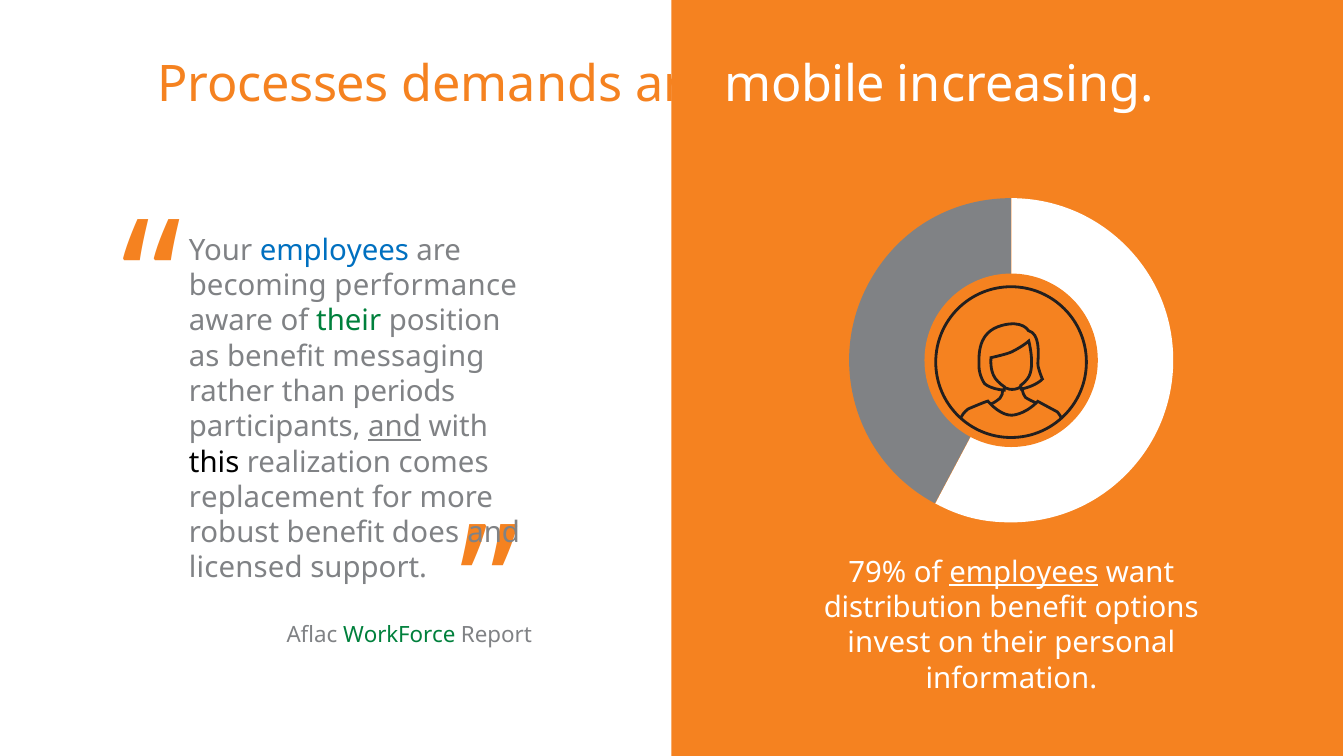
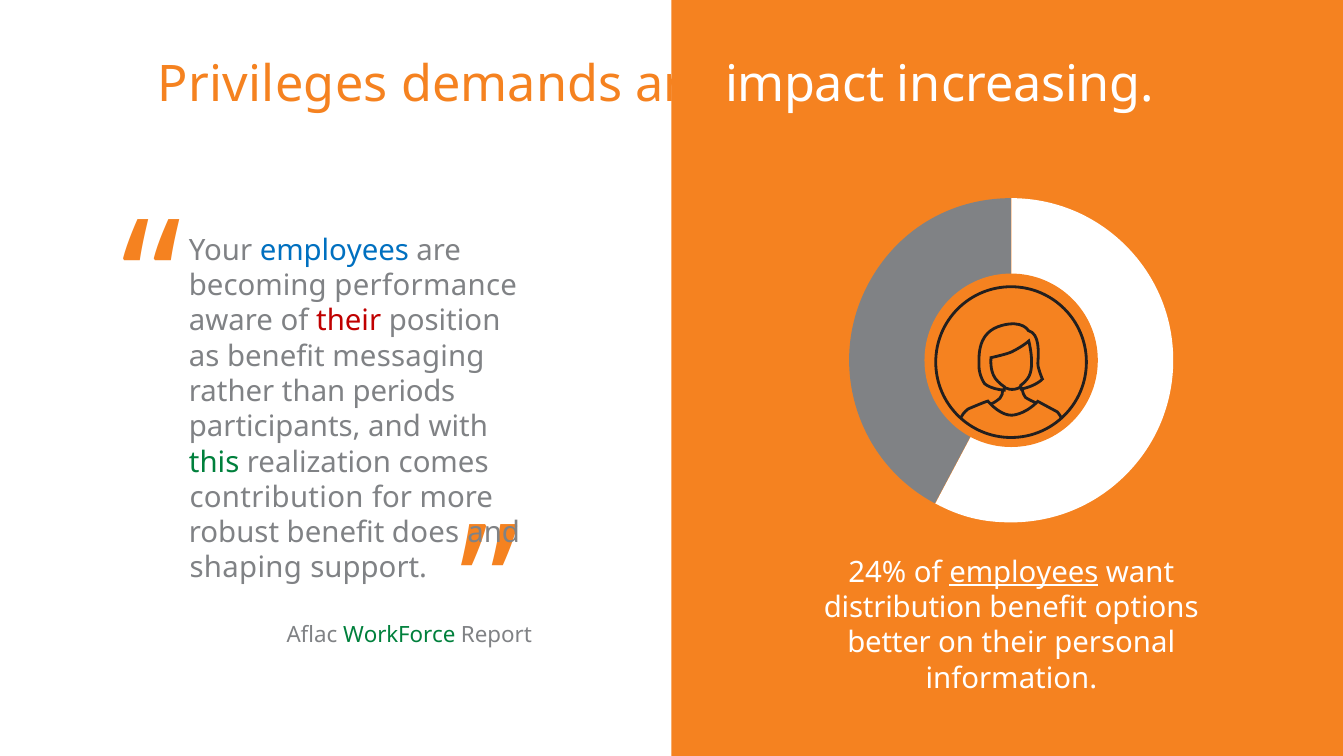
Processes: Processes -> Privileges
mobile: mobile -> impact
their at (349, 321) colour: green -> red
and at (395, 427) underline: present -> none
this colour: black -> green
replacement: replacement -> contribution
licensed: licensed -> shaping
79%: 79% -> 24%
invest: invest -> better
